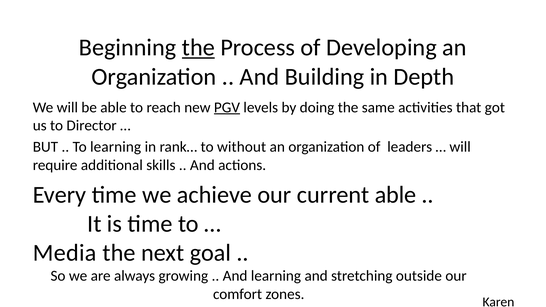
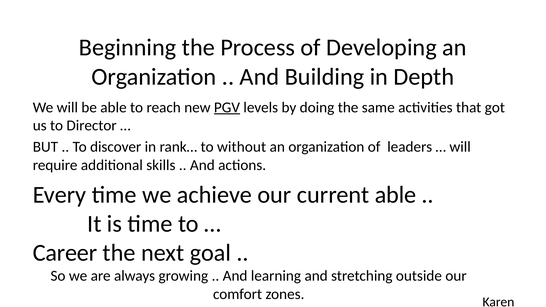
the at (198, 48) underline: present -> none
To learning: learning -> discover
Media: Media -> Career
